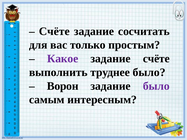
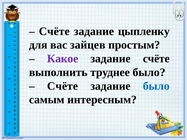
сосчитать: сосчитать -> цыпленку
только: только -> зайцев
Ворон at (63, 86): Ворон -> Счёте
было at (156, 86) colour: purple -> blue
